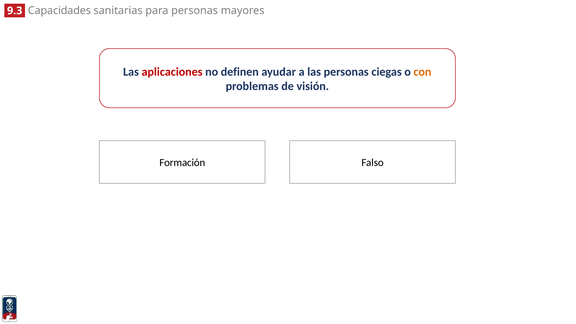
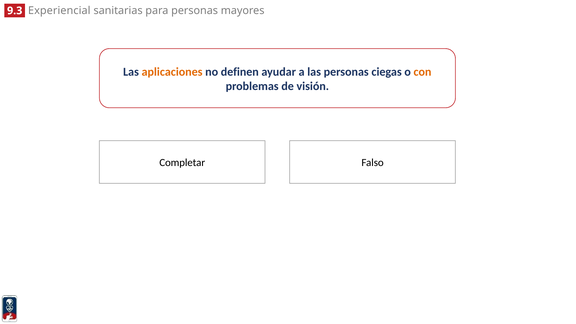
Capacidades: Capacidades -> Experiencial
aplicaciones colour: red -> orange
Formación: Formación -> Completar
